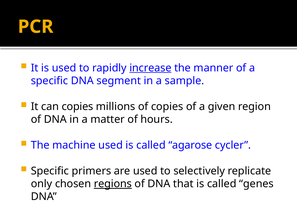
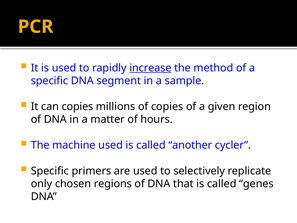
manner: manner -> method
agarose: agarose -> another
regions underline: present -> none
